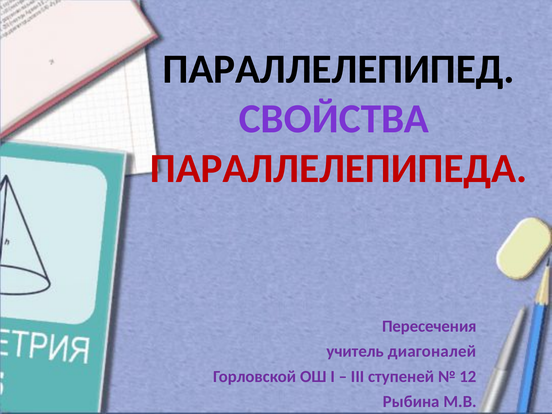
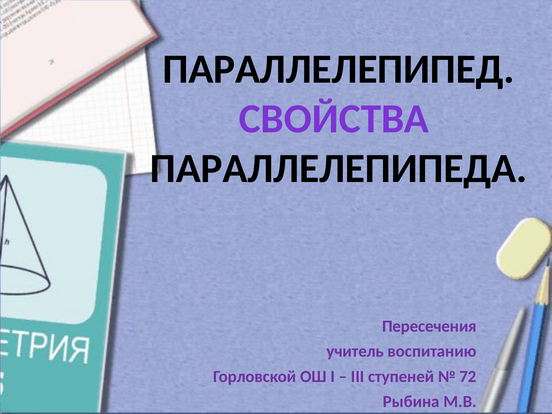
ПАРАЛЛЕЛЕПИПЕДА colour: red -> black
диагоналей: диагоналей -> воспитанию
12: 12 -> 72
